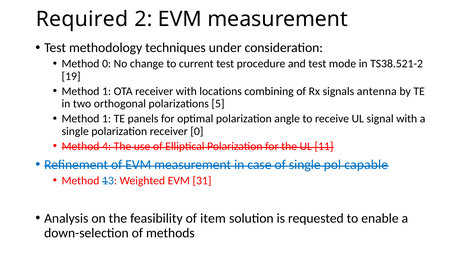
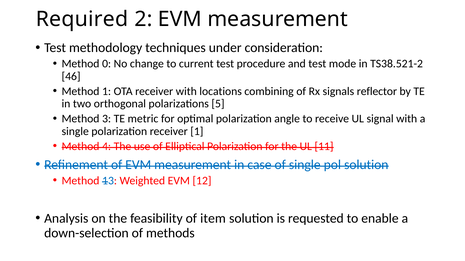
19: 19 -> 46
antenna: antenna -> reflector
1 at (107, 119): 1 -> 3
panels: panels -> metric
receiver 0: 0 -> 1
pol capable: capable -> solution
31: 31 -> 12
